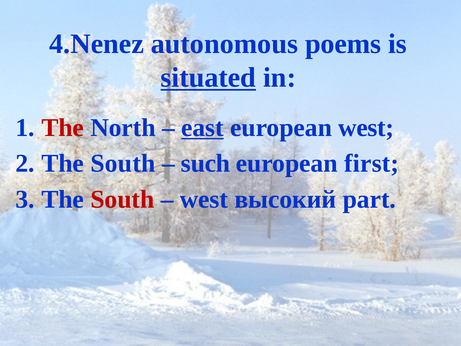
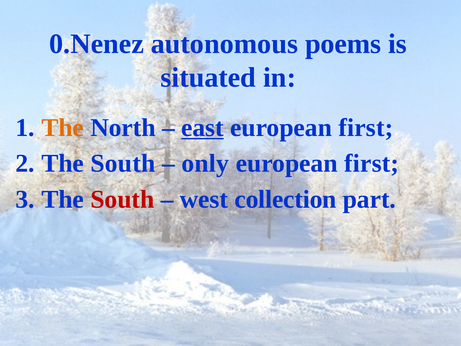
4.Nenez: 4.Nenez -> 0.Nenez
situated underline: present -> none
The at (63, 128) colour: red -> orange
west at (366, 128): west -> first
such: such -> only
высокий: высокий -> collection
